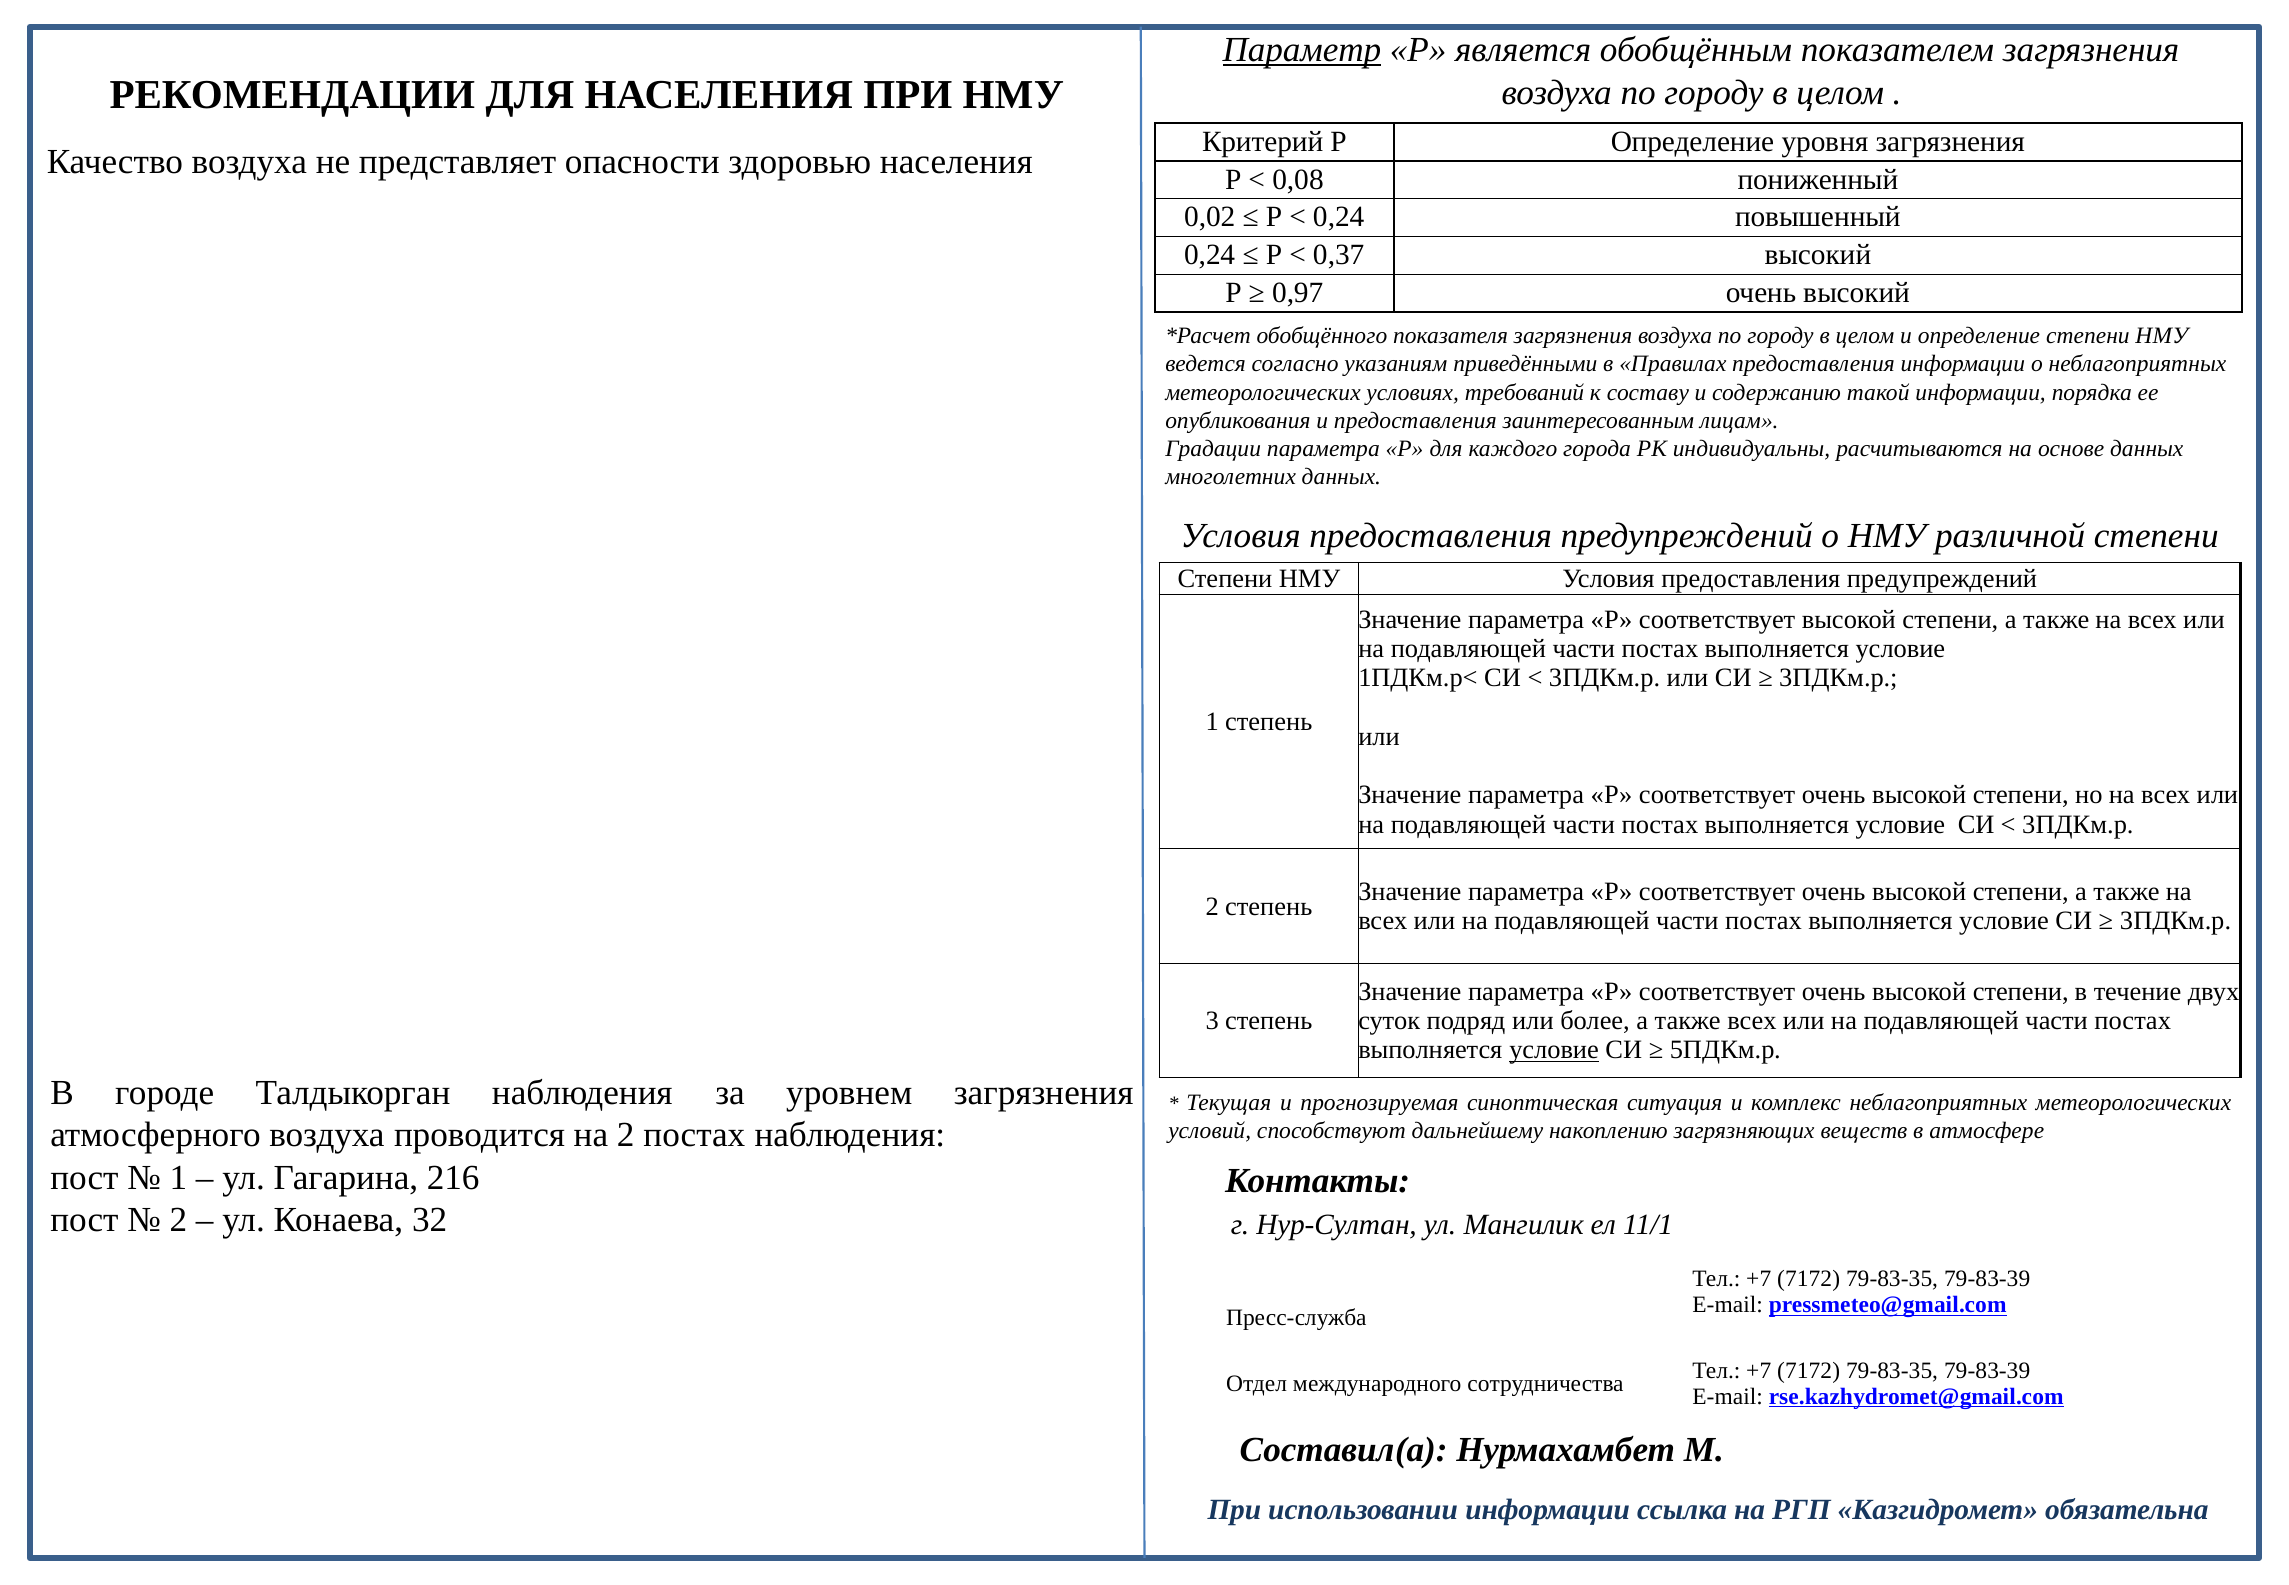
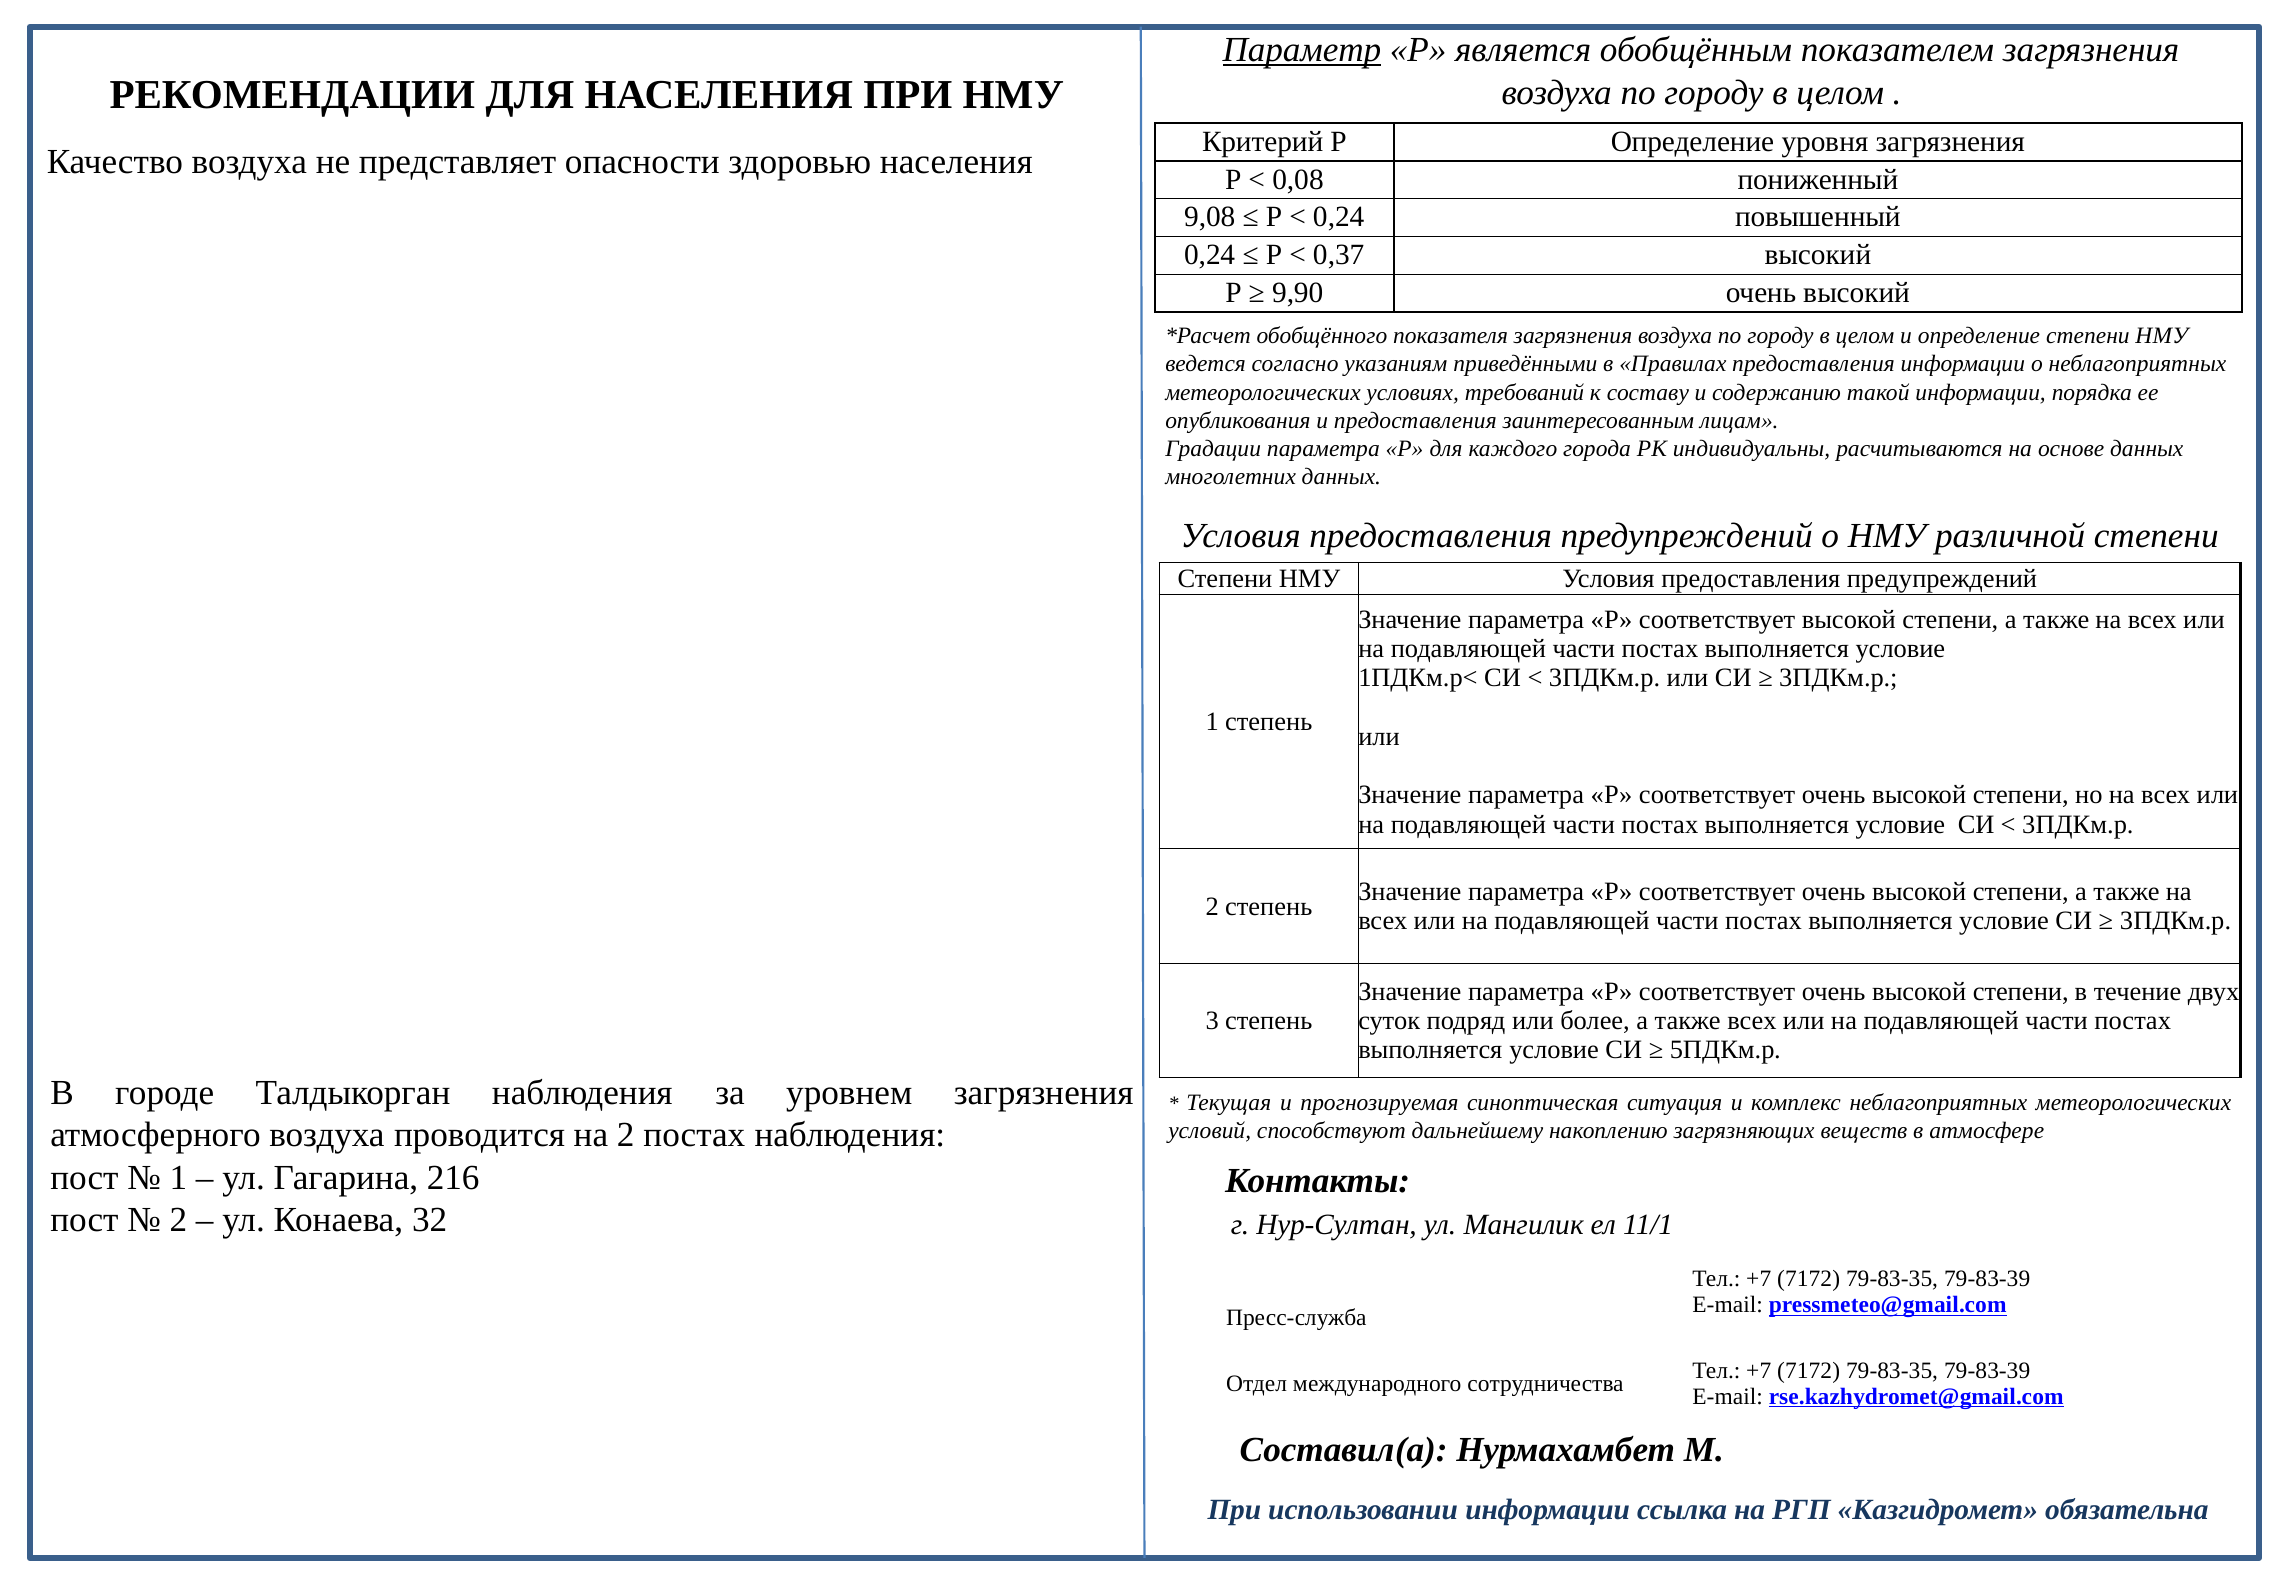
0,02: 0,02 -> 9,08
0,97: 0,97 -> 9,90
условие at (1554, 1050) underline: present -> none
